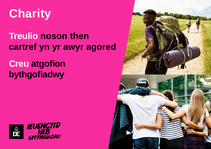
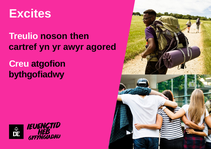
Charity: Charity -> Excites
